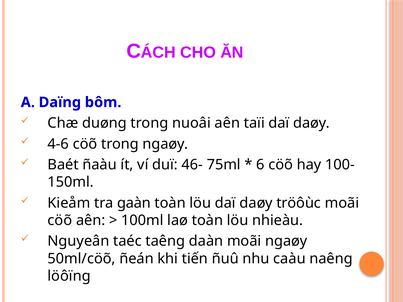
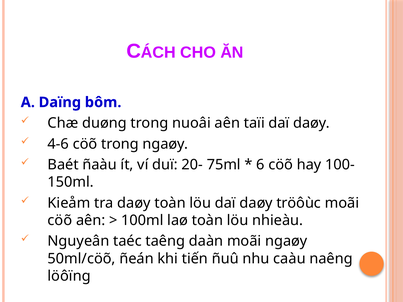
46-: 46- -> 20-
tra gaàn: gaàn -> daøy
